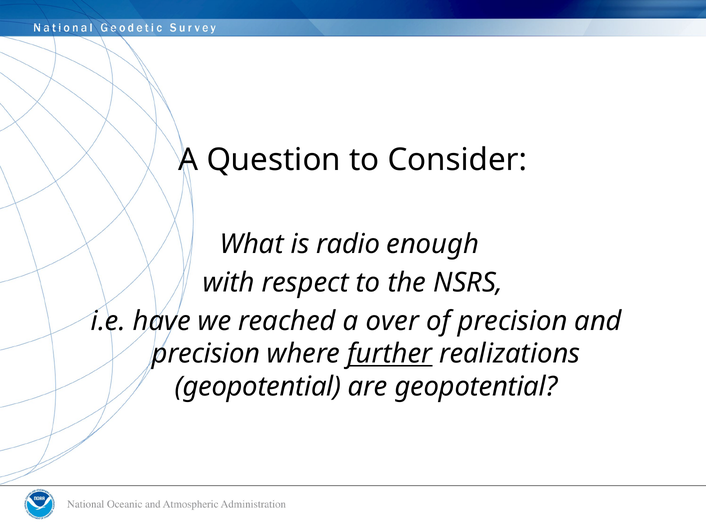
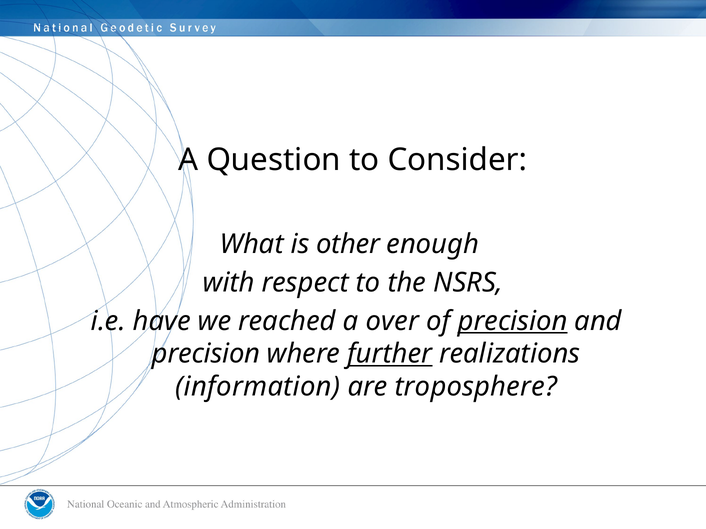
radio: radio -> other
precision at (513, 321) underline: none -> present
geopotential at (258, 387): geopotential -> information
are geopotential: geopotential -> troposphere
